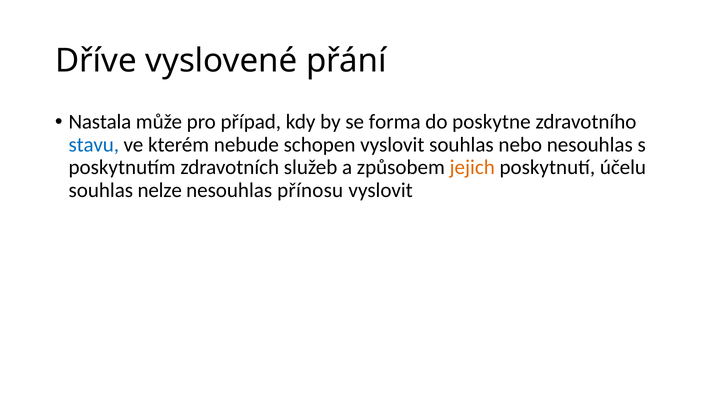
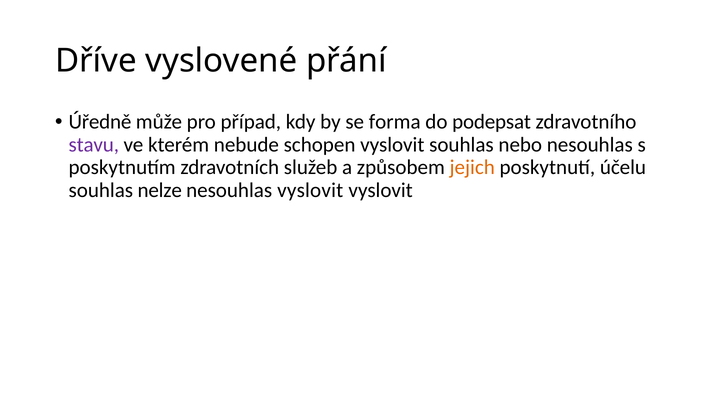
Nastala: Nastala -> Úředně
poskytne: poskytne -> podepsat
stavu colour: blue -> purple
nesouhlas přínosu: přínosu -> vyslovit
